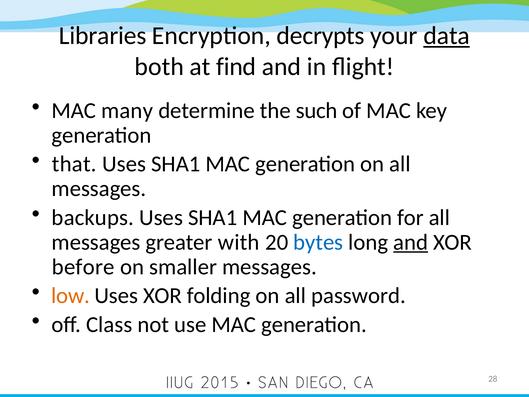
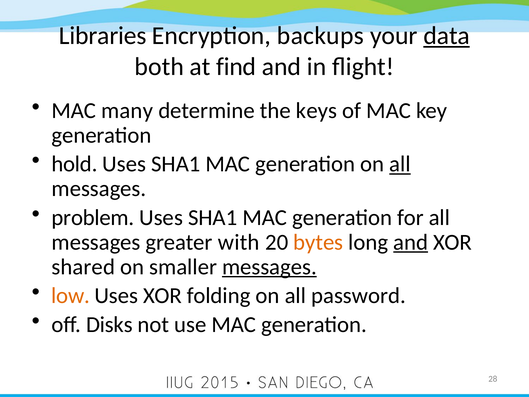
decrypts: decrypts -> backups
such: such -> keys
that: that -> hold
all at (400, 164) underline: none -> present
backups: backups -> problem
bytes colour: blue -> orange
before: before -> shared
messages at (269, 267) underline: none -> present
Class: Class -> Disks
